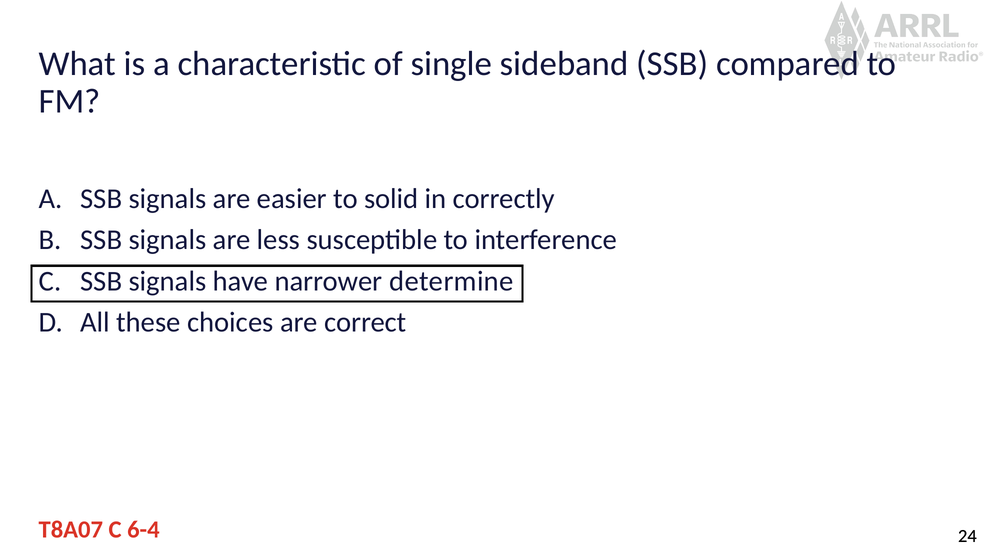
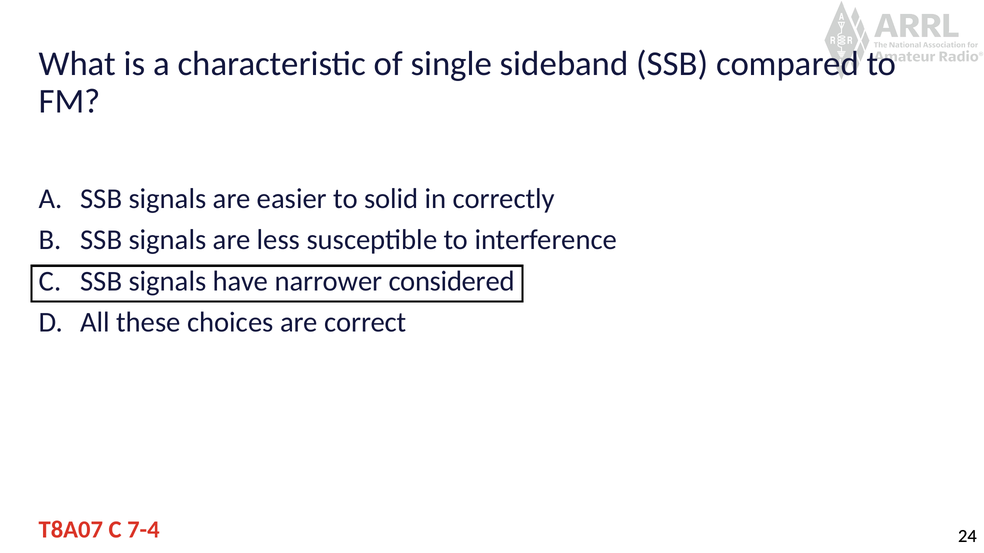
determine: determine -> considered
6-4: 6-4 -> 7-4
